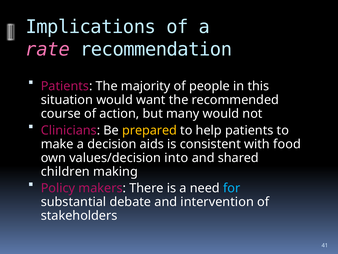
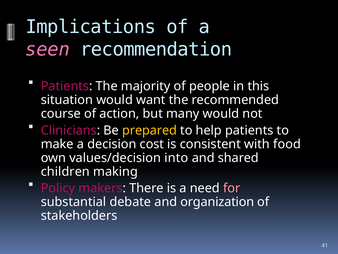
rate: rate -> seen
aids: aids -> cost
for colour: light blue -> pink
intervention: intervention -> organization
